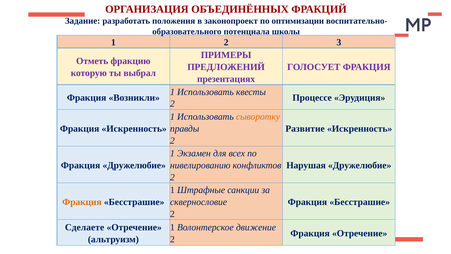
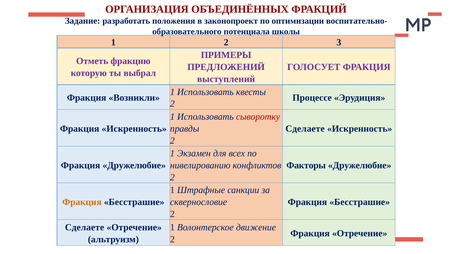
презентациях: презентациях -> выступлений
сыворотку colour: orange -> red
Развитие at (305, 128): Развитие -> Сделаете
Нарушая: Нарушая -> Факторы
